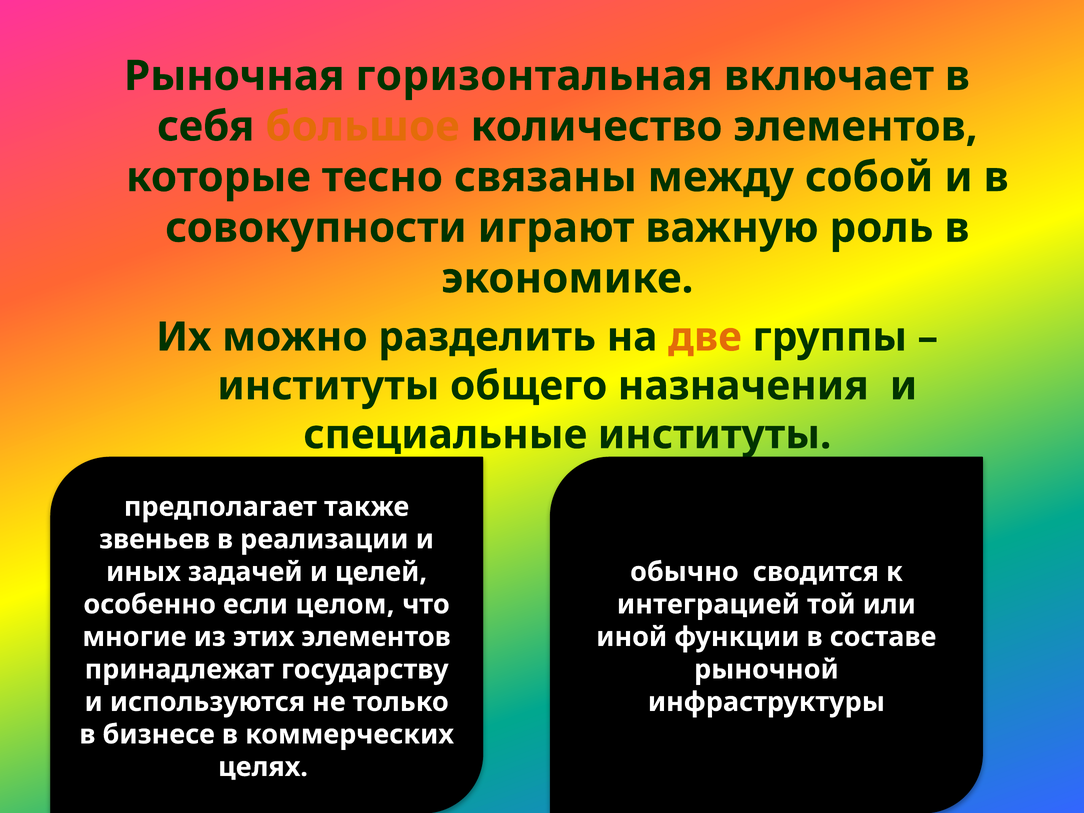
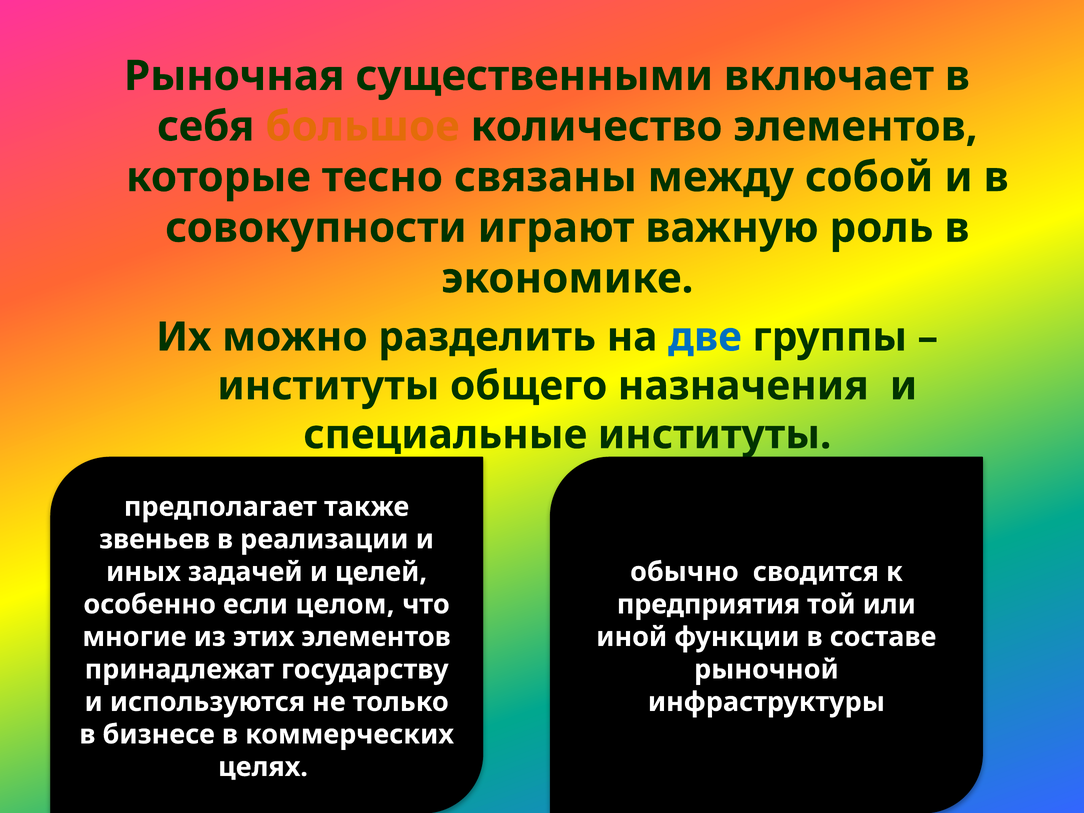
горизонтальная: горизонтальная -> существенными
две colour: orange -> blue
интеграцией: интеграцией -> предприятия
